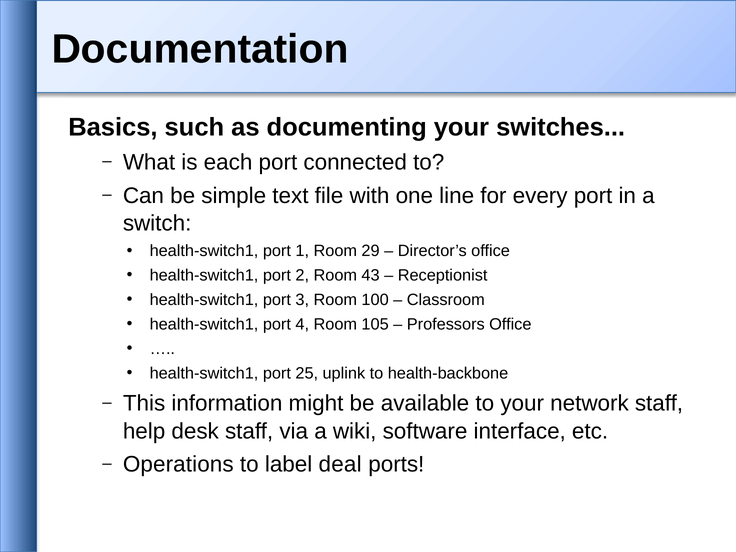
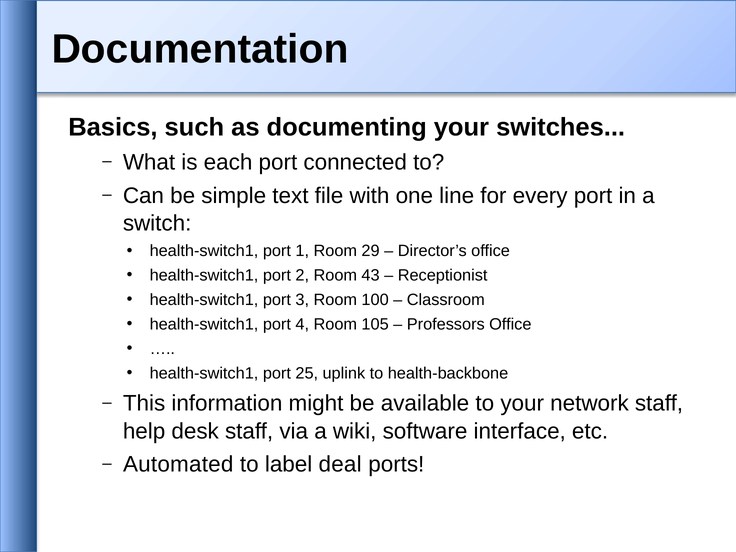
Operations: Operations -> Automated
